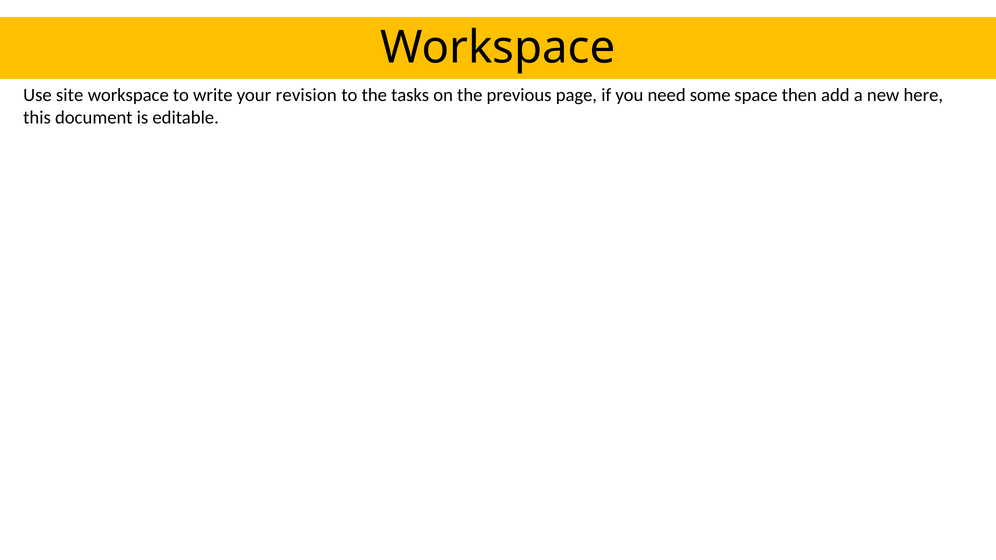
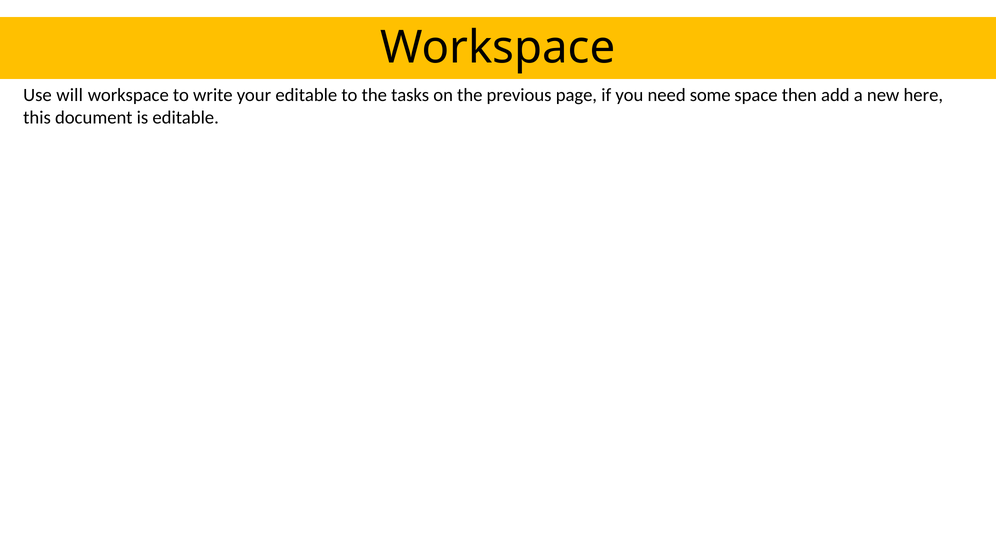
site: site -> will
your revision: revision -> editable
